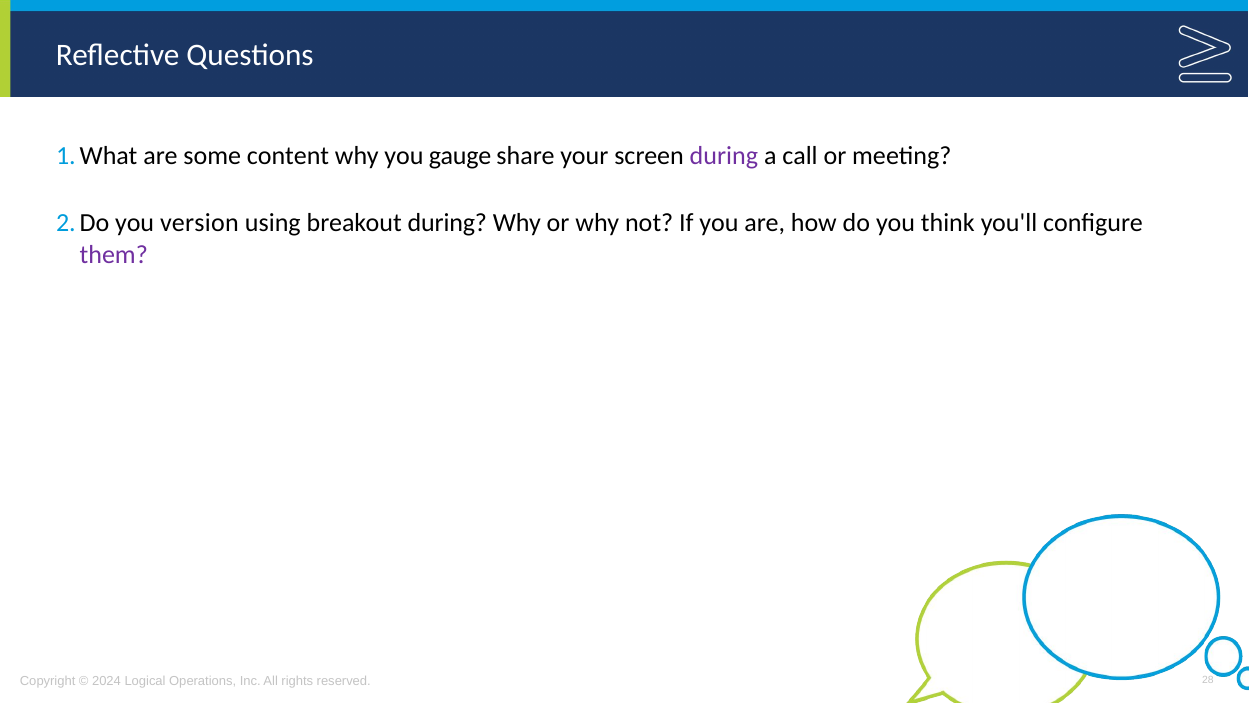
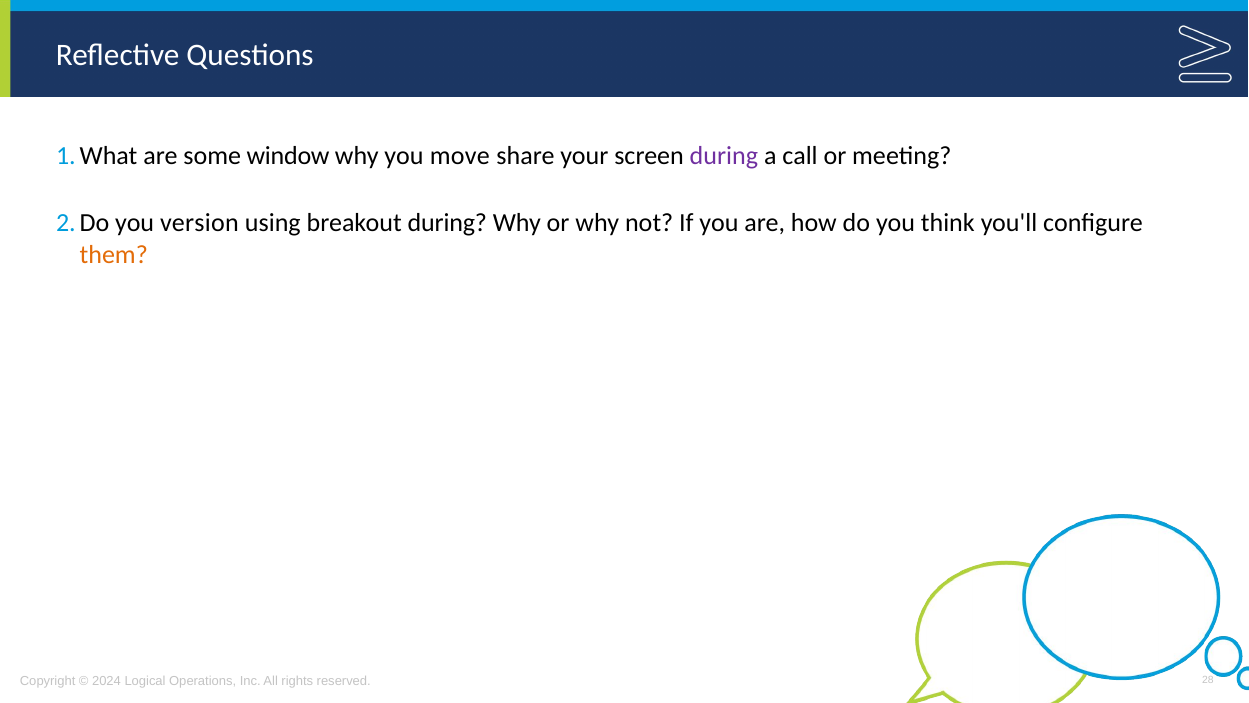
content: content -> window
gauge: gauge -> move
them colour: purple -> orange
